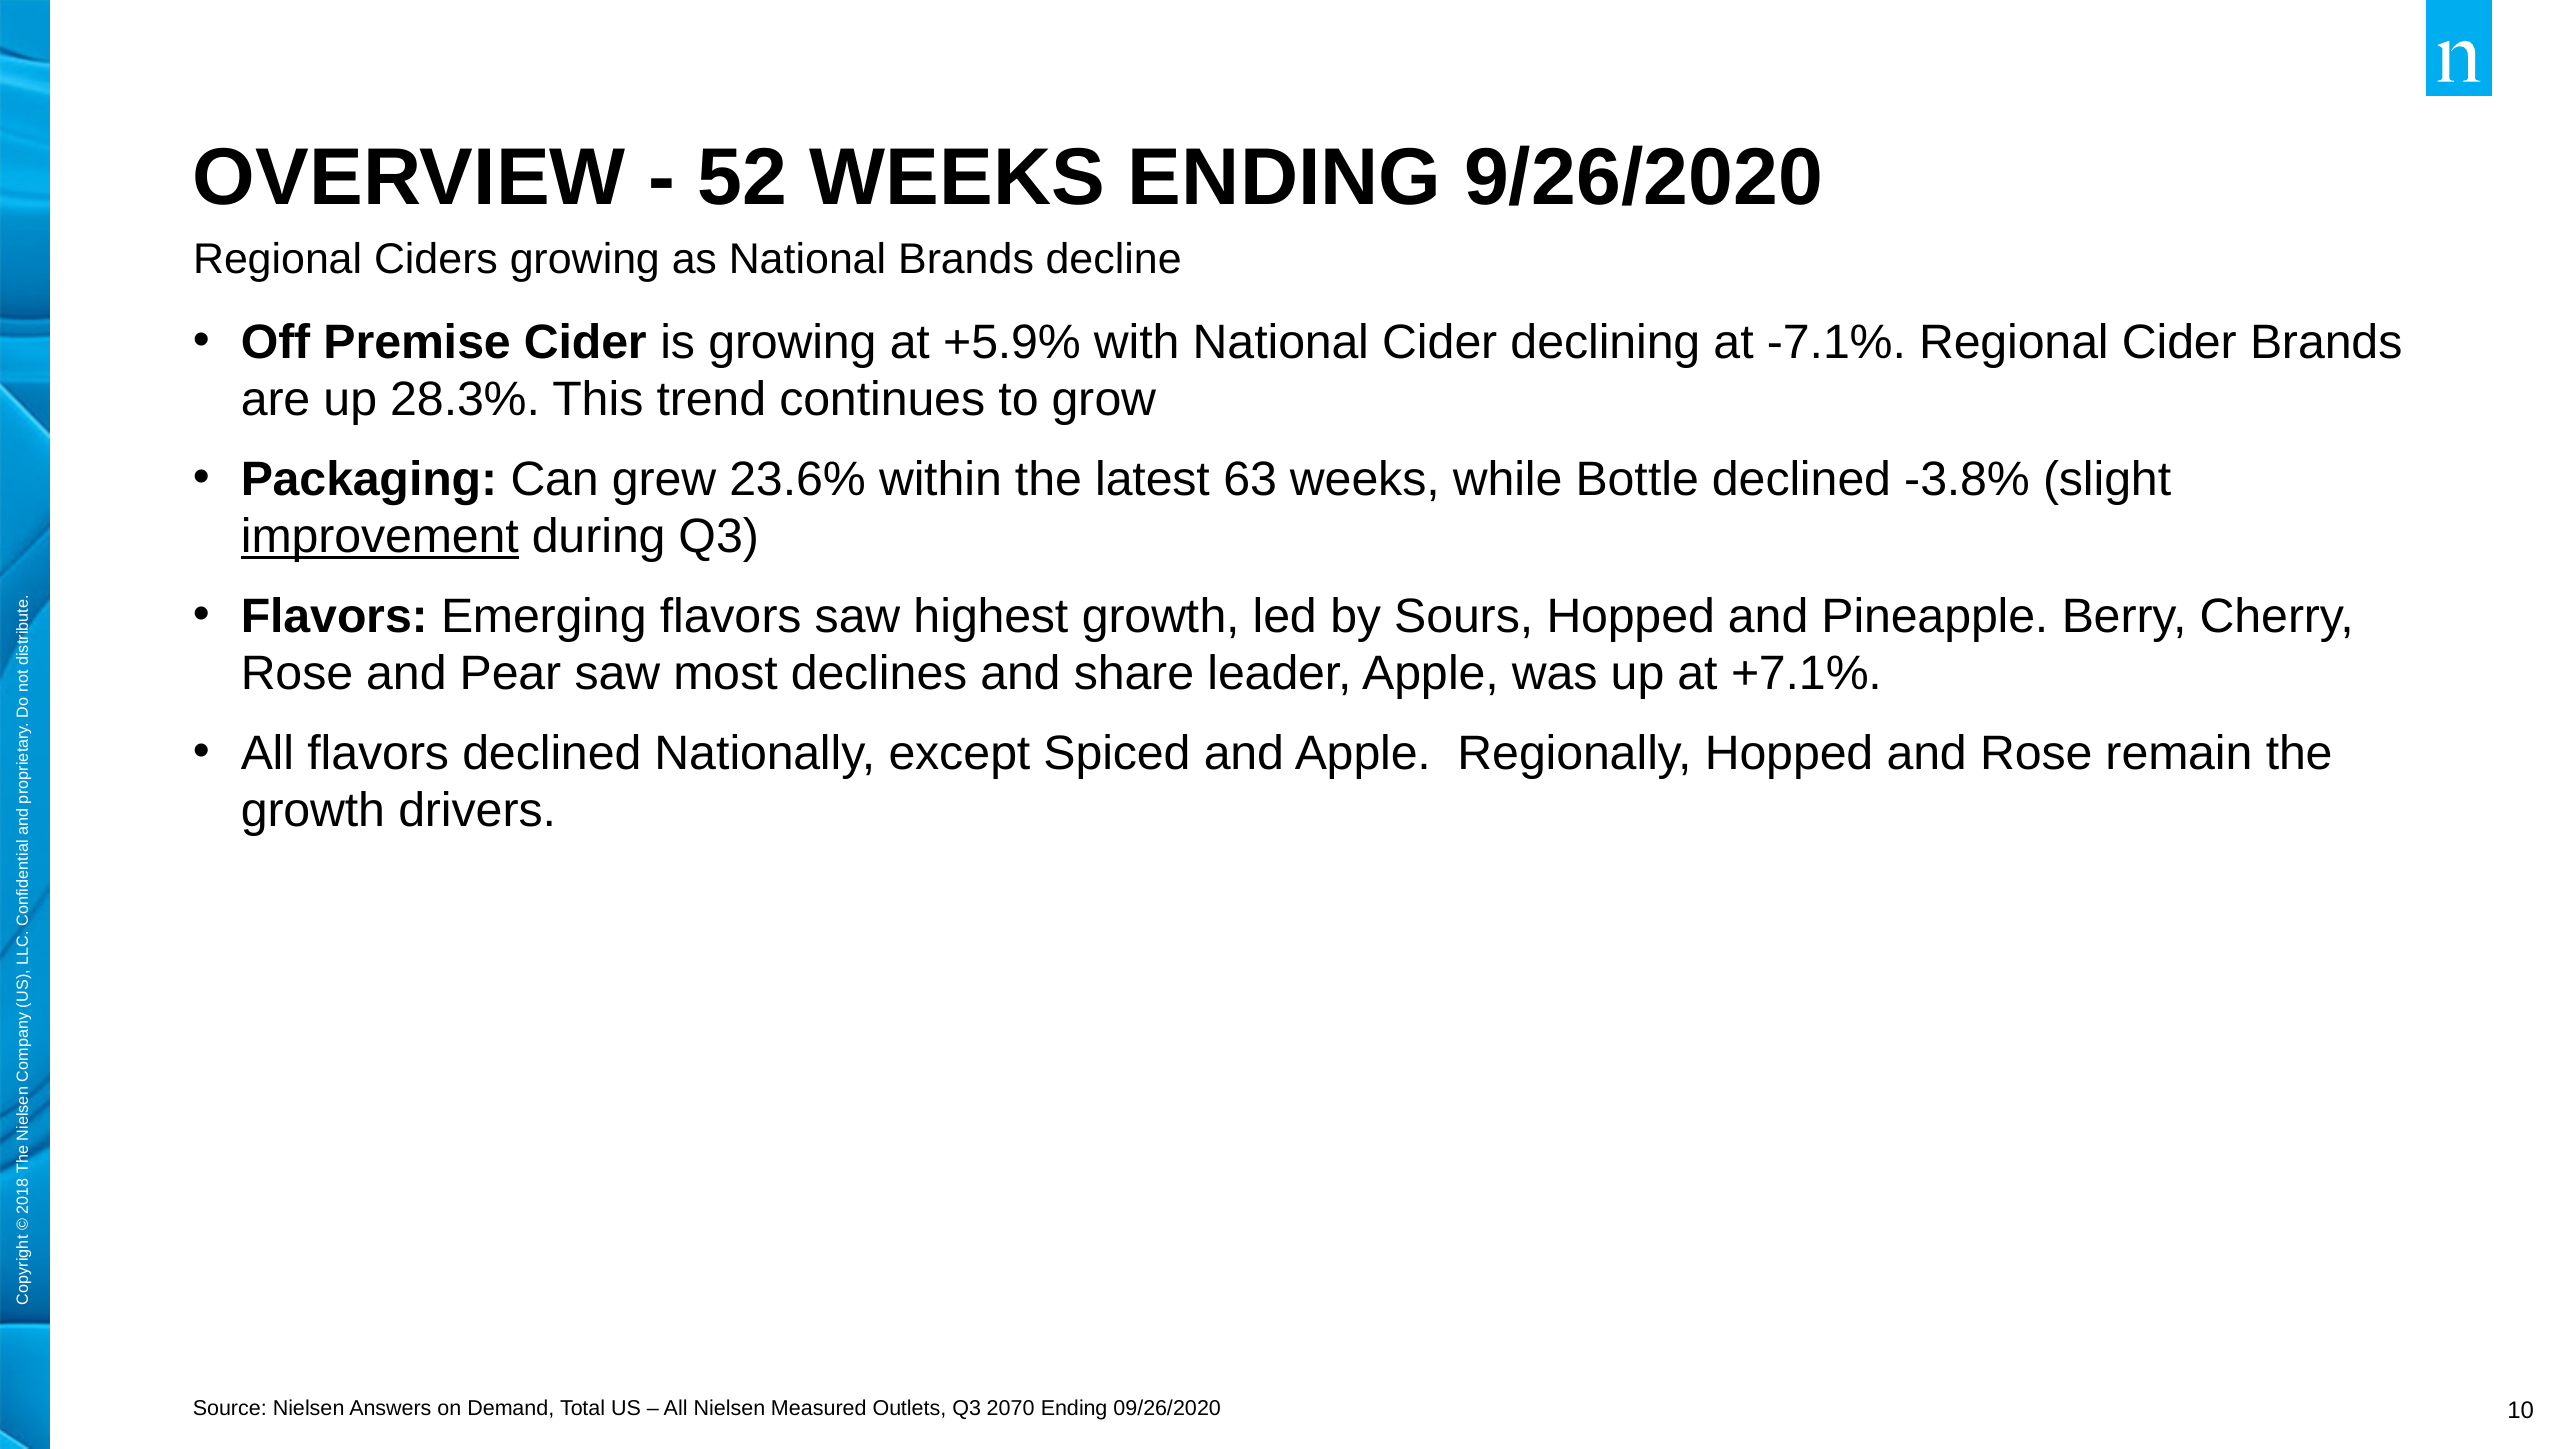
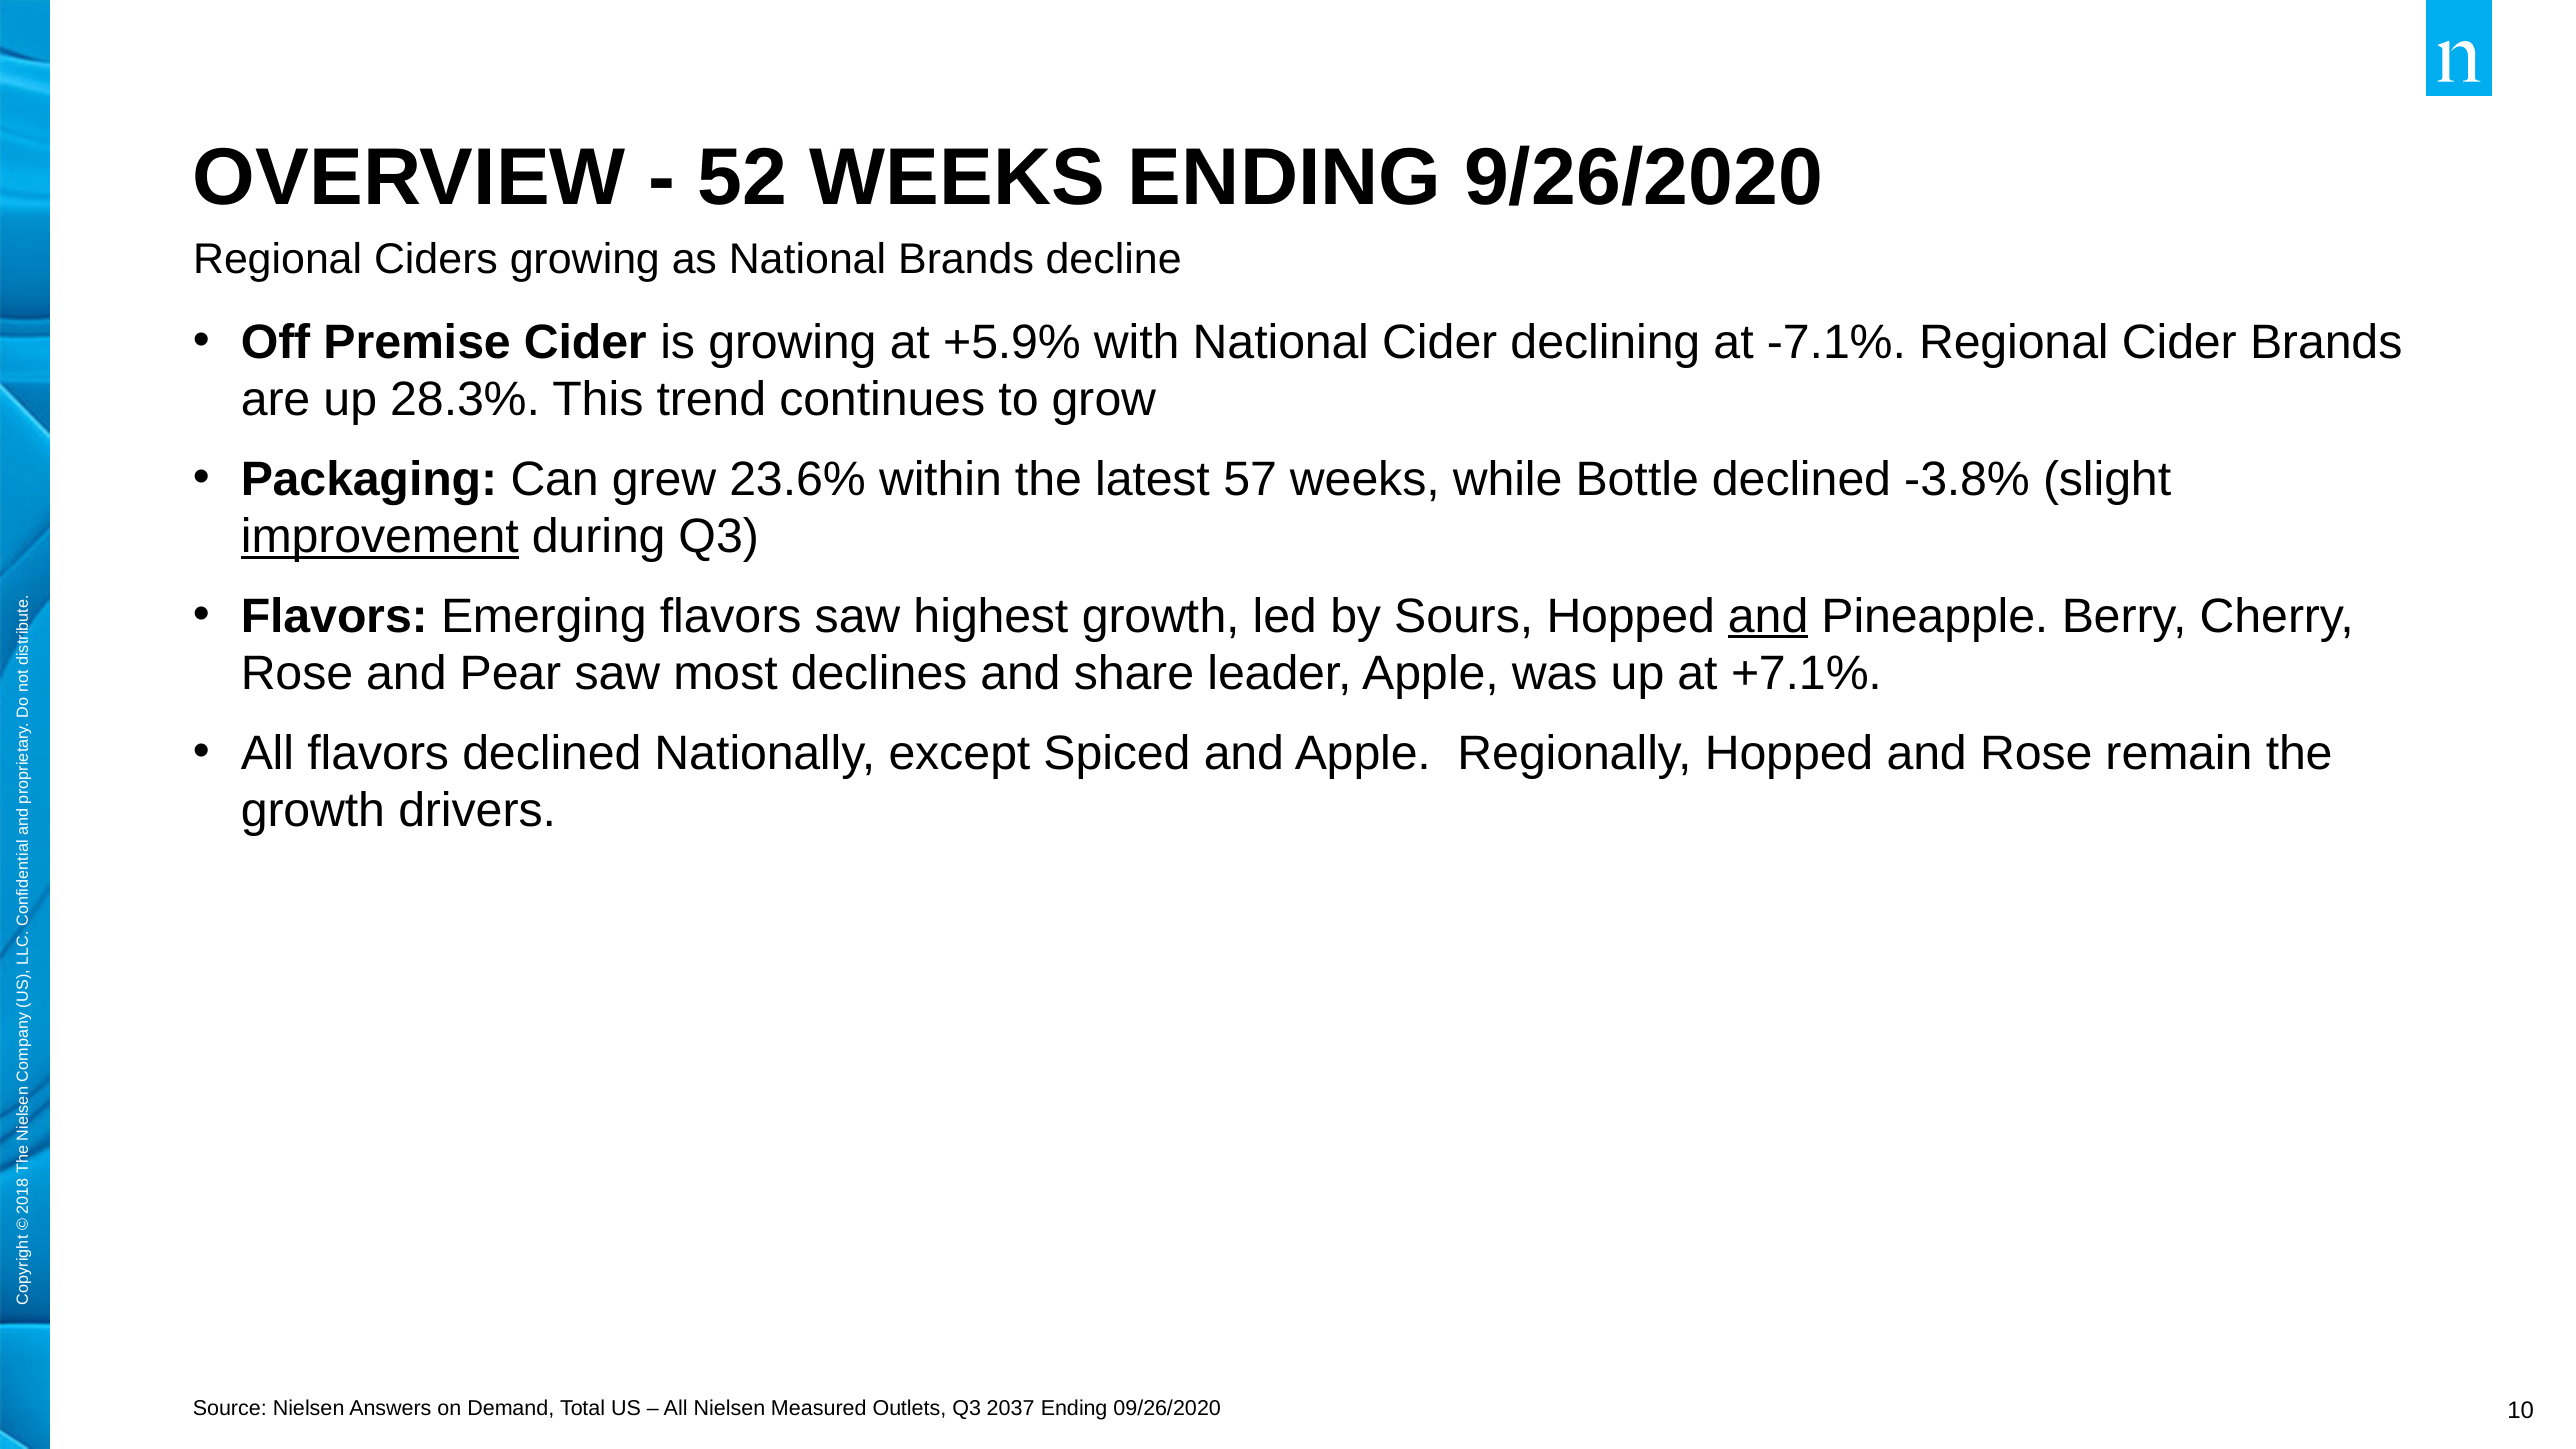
63: 63 -> 57
and at (1768, 616) underline: none -> present
2070: 2070 -> 2037
